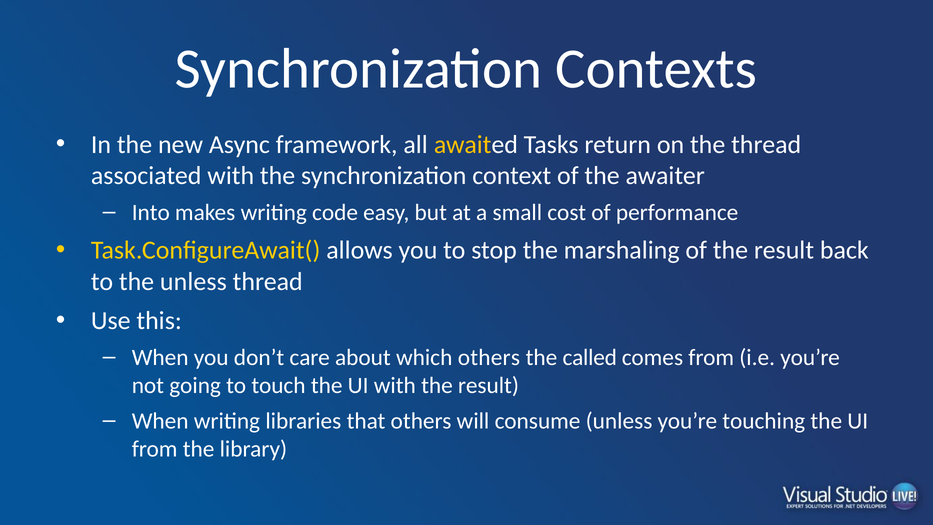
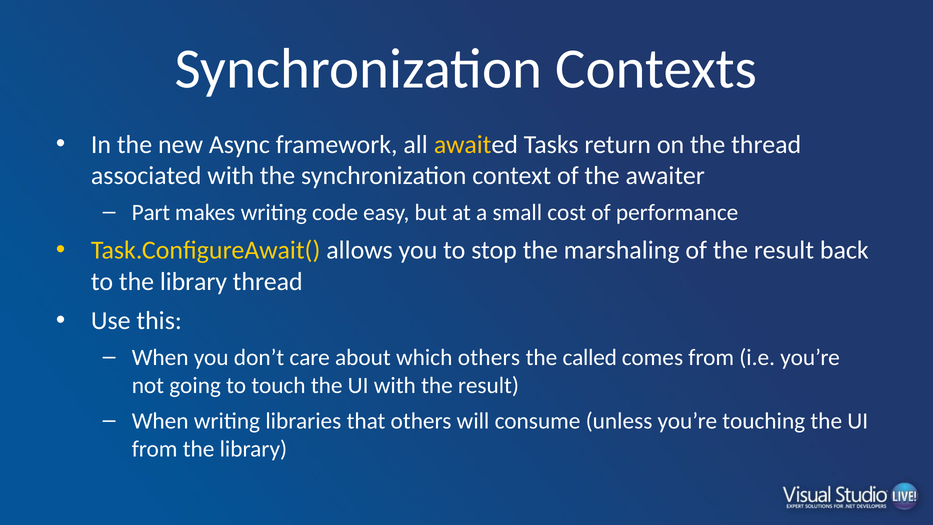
Into: Into -> Part
to the unless: unless -> library
